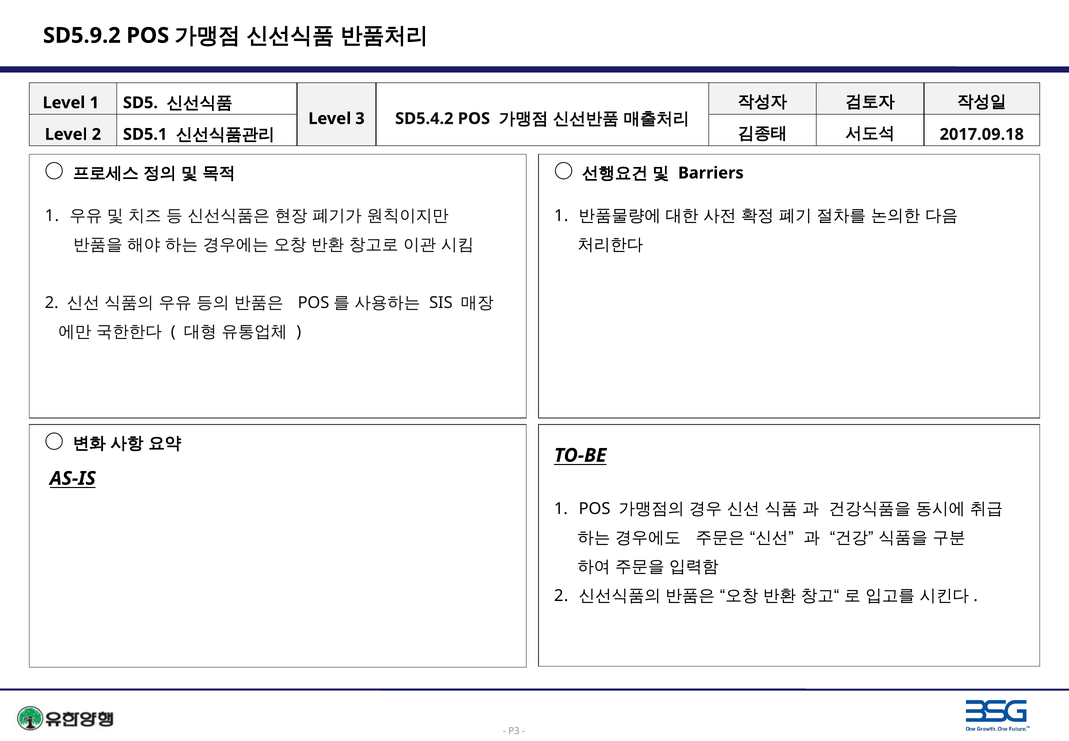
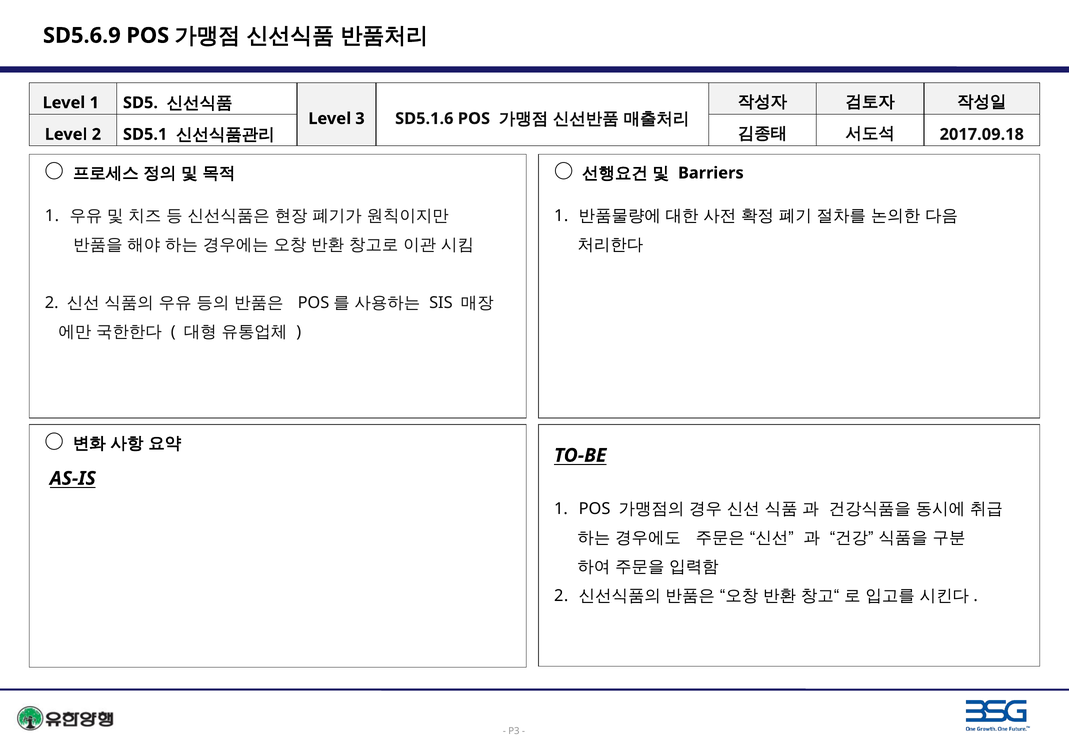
SD5.9.2: SD5.9.2 -> SD5.6.9
SD5.4.2: SD5.4.2 -> SD5.1.6
